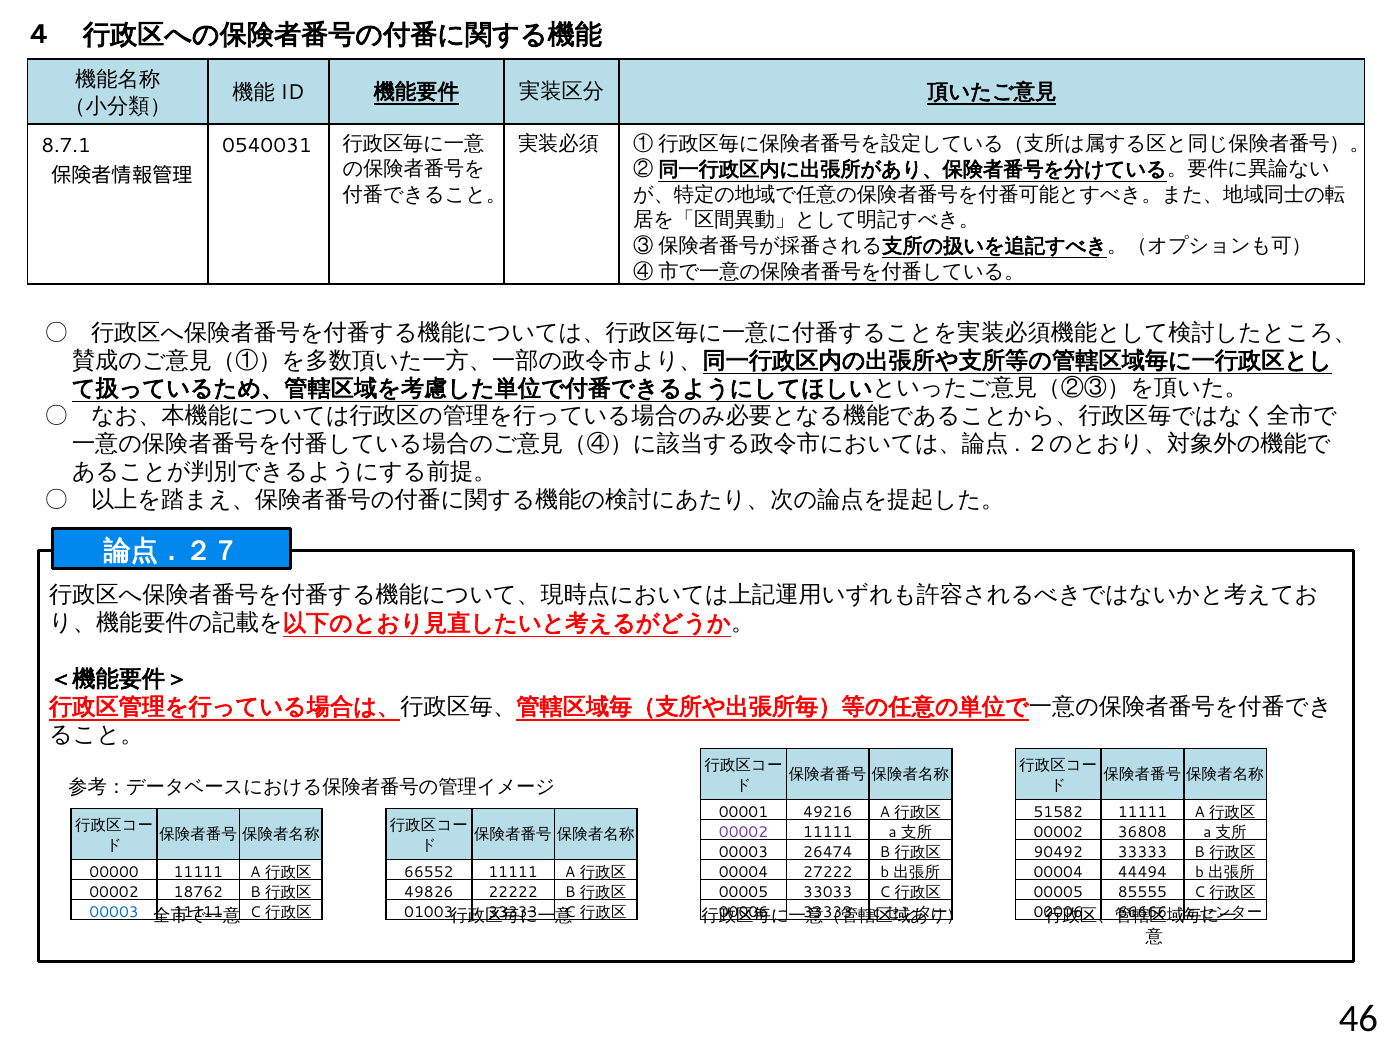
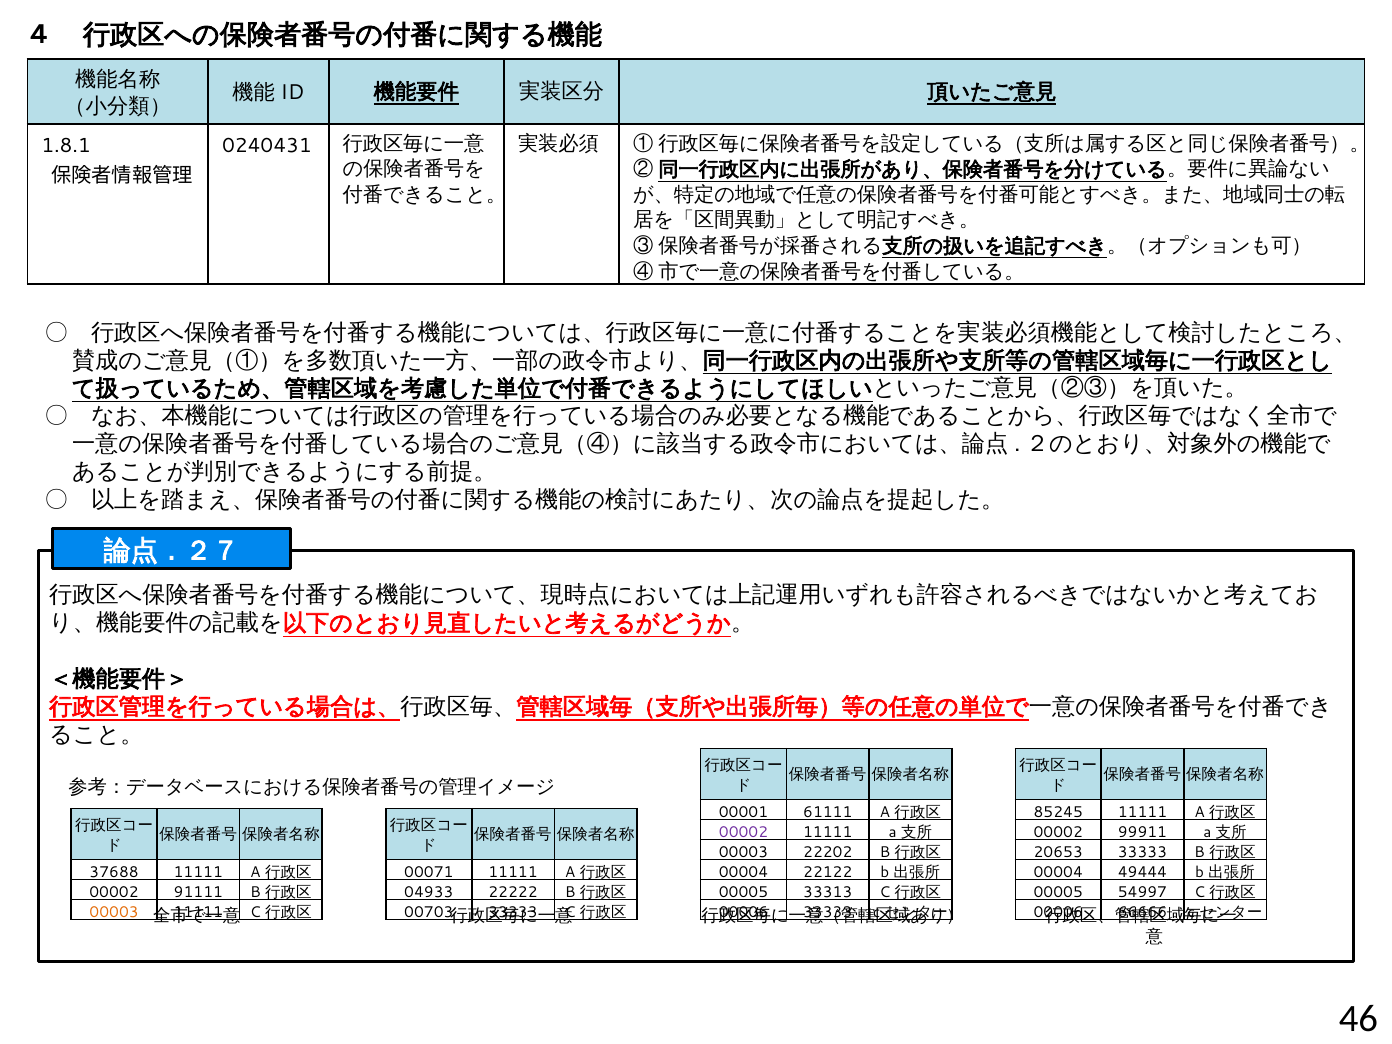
8.7.1: 8.7.1 -> 1.8.1
0540031: 0540031 -> 0240431
49216: 49216 -> 61111
51582: 51582 -> 85245
36808: 36808 -> 99911
26474: 26474 -> 22202
90492: 90492 -> 20653
00000: 00000 -> 37688
66552: 66552 -> 00071
27222: 27222 -> 22122
44494: 44494 -> 49444
18762: 18762 -> 91111
49826: 49826 -> 04933
33033: 33033 -> 33313
85555: 85555 -> 54997
00003 at (114, 913) colour: blue -> orange
01003: 01003 -> 00703
